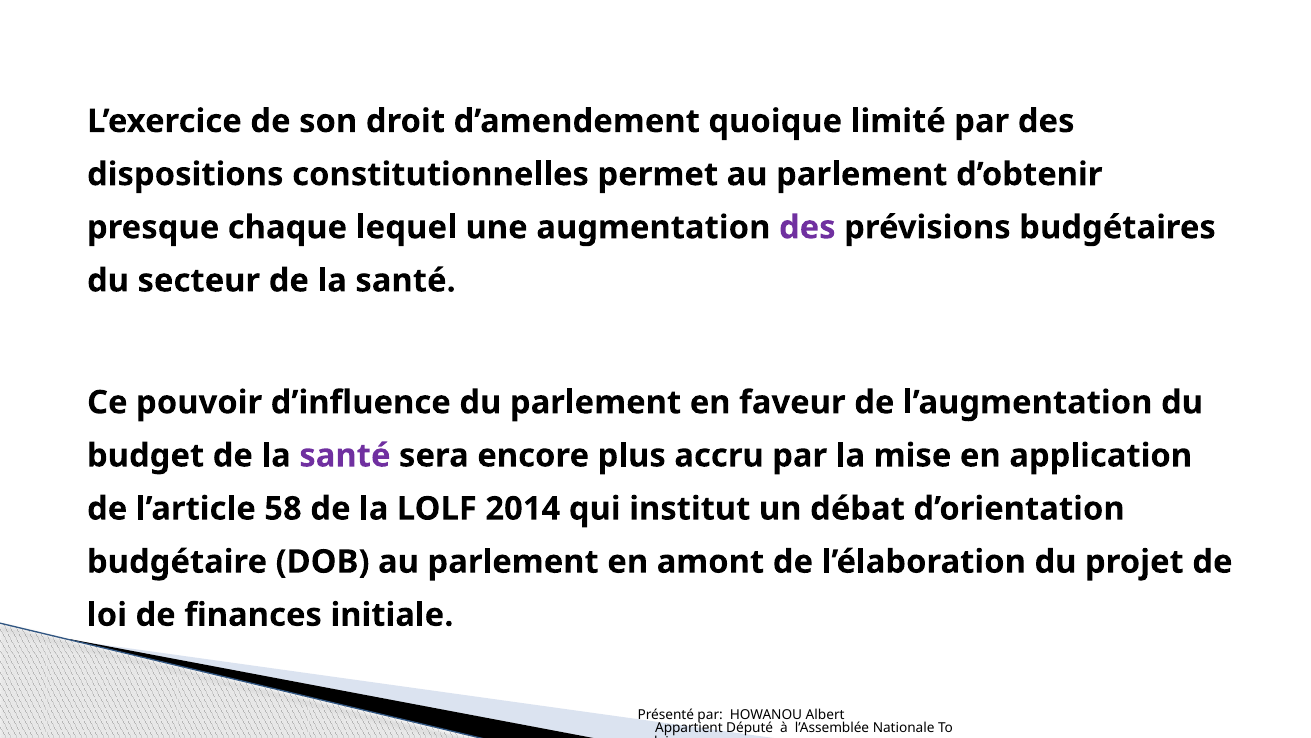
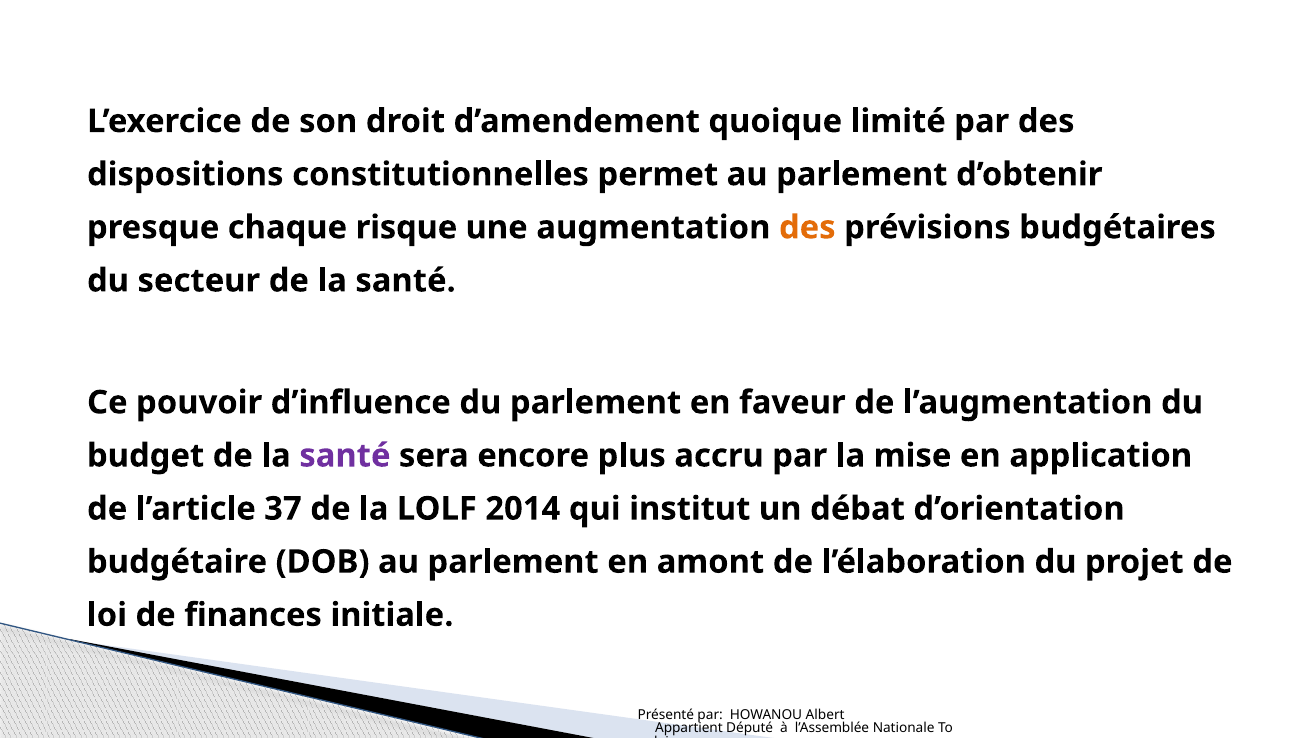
lequel: lequel -> risque
des at (807, 227) colour: purple -> orange
58: 58 -> 37
